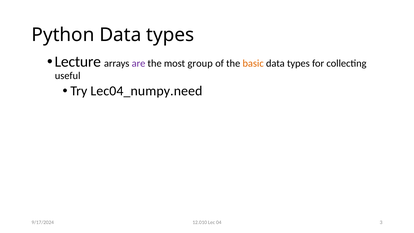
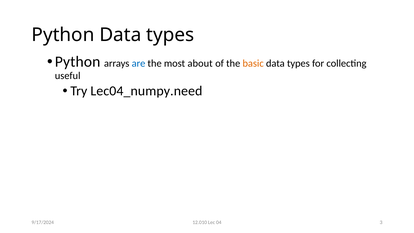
Lecture at (78, 62): Lecture -> Python
are colour: purple -> blue
group: group -> about
